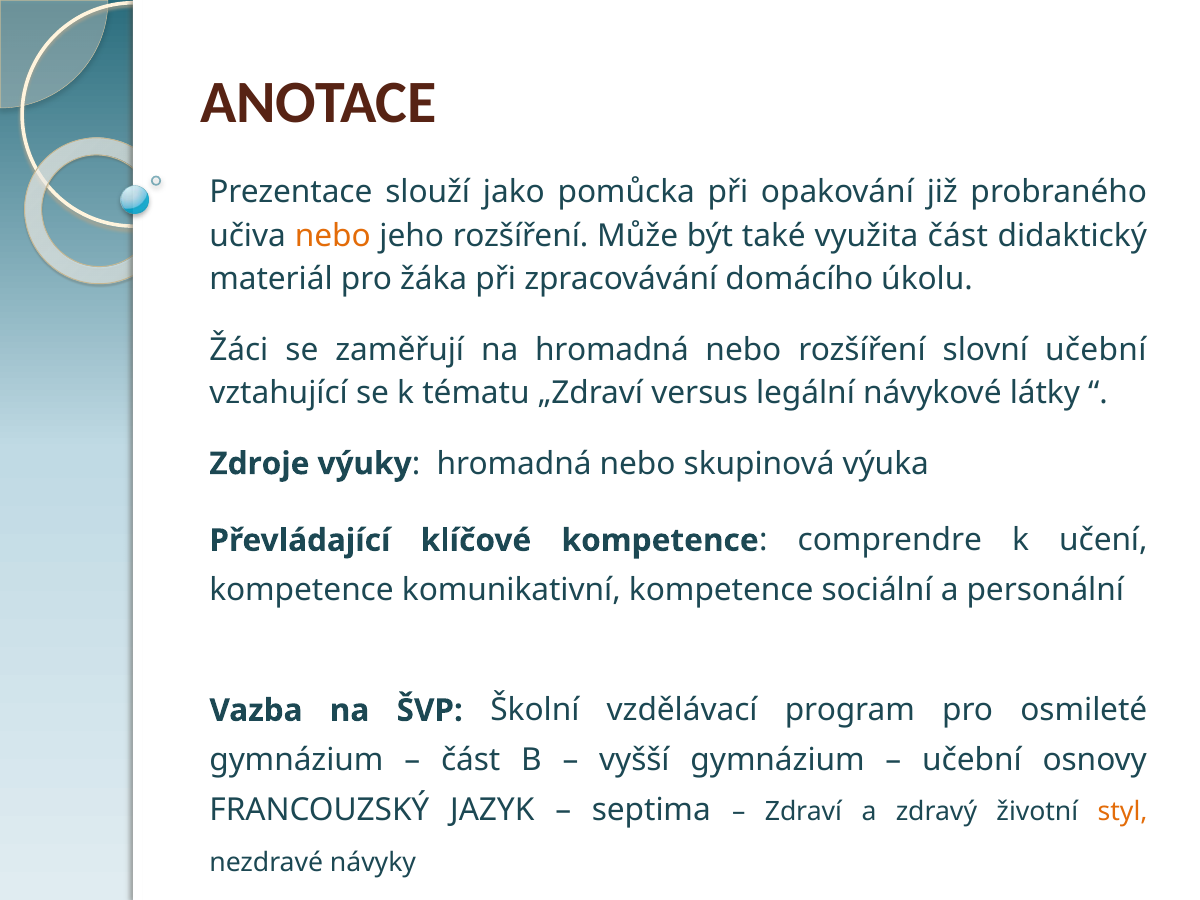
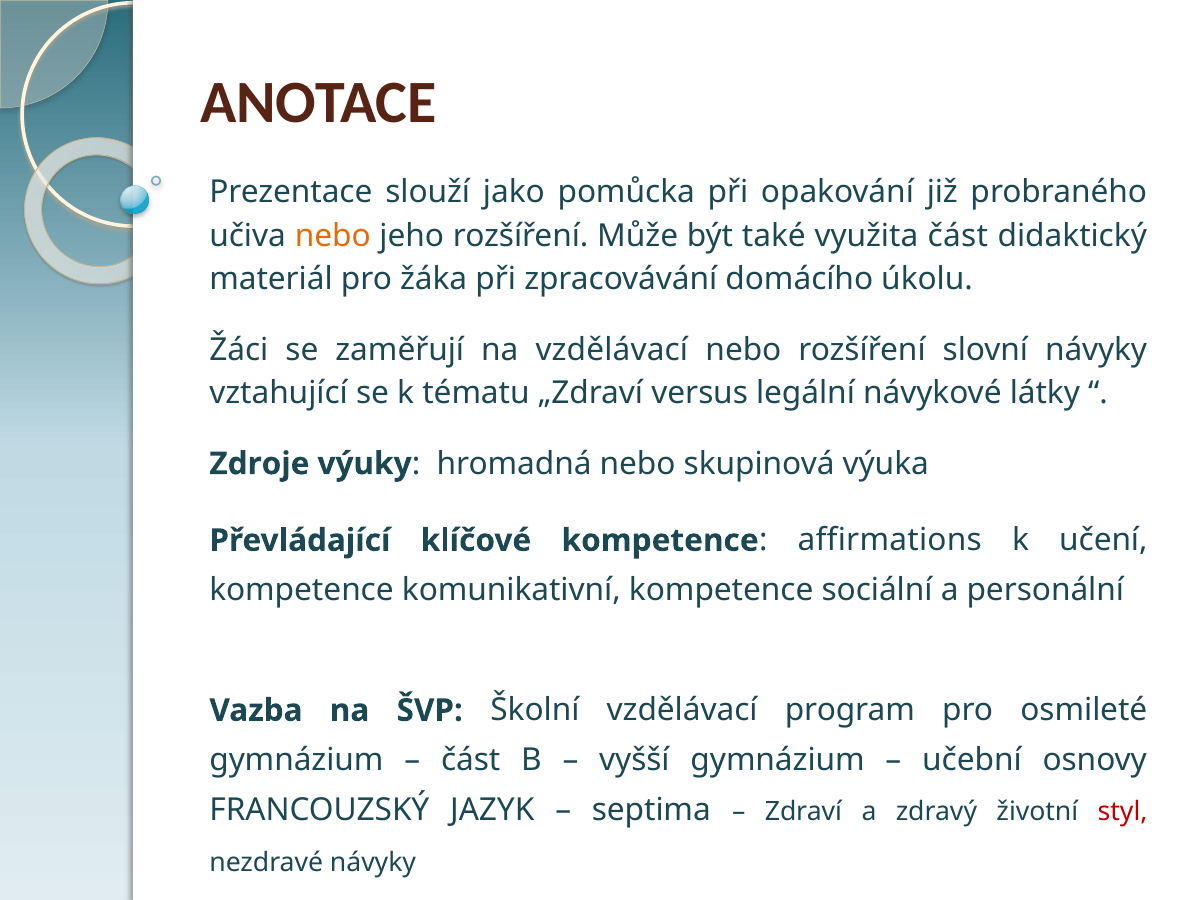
na hromadná: hromadná -> vzdělávací
slovní učební: učební -> návyky
comprendre: comprendre -> affirmations
styl colour: orange -> red
